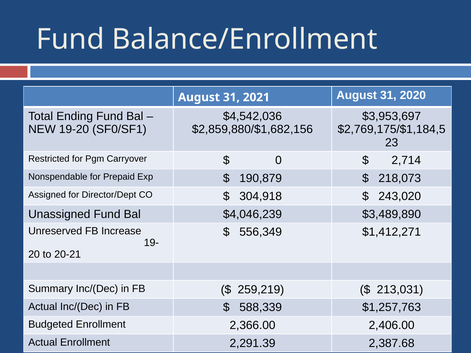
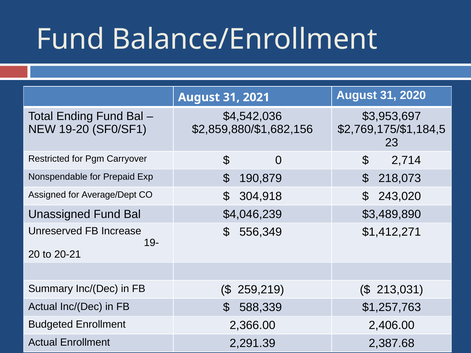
Director/Dept: Director/Dept -> Average/Dept
